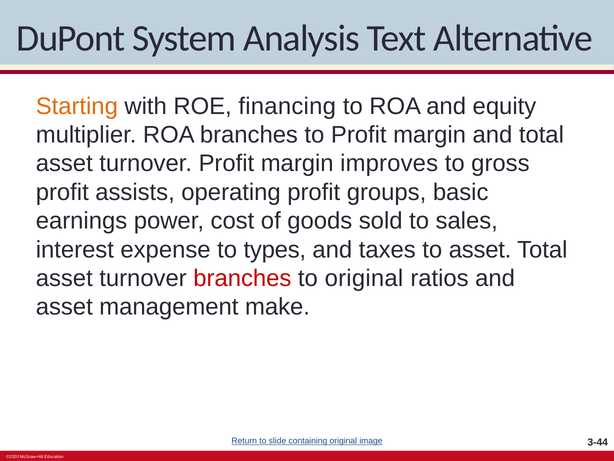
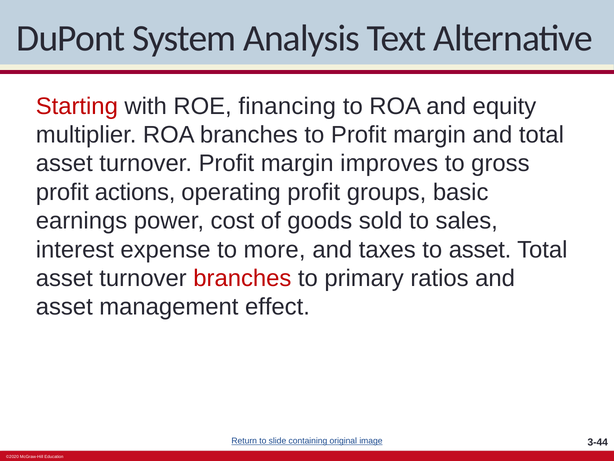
Starting colour: orange -> red
assists: assists -> actions
types: types -> more
to original: original -> primary
make: make -> effect
